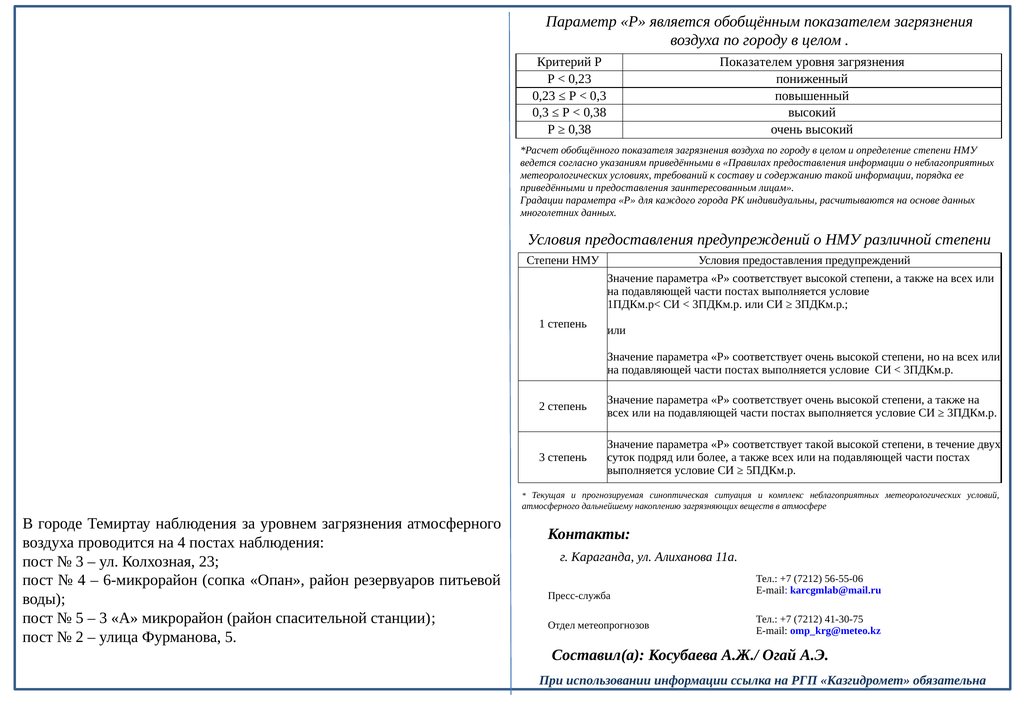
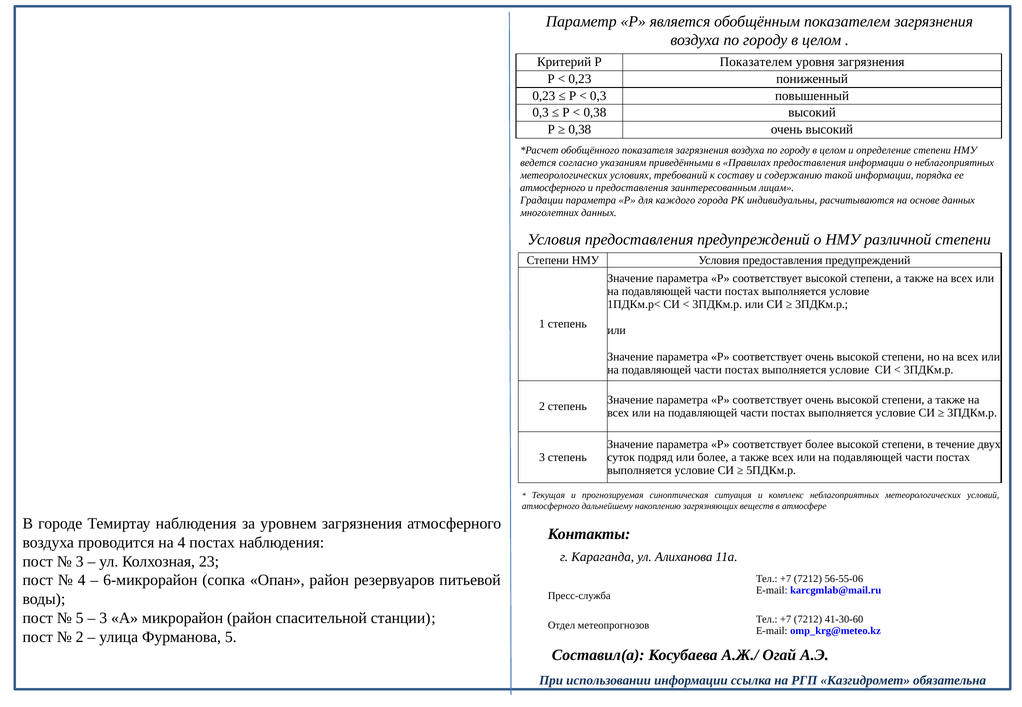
приведёнными at (553, 188): приведёнными -> атмосферного
соответствует такой: такой -> более
41-30-75: 41-30-75 -> 41-30-60
